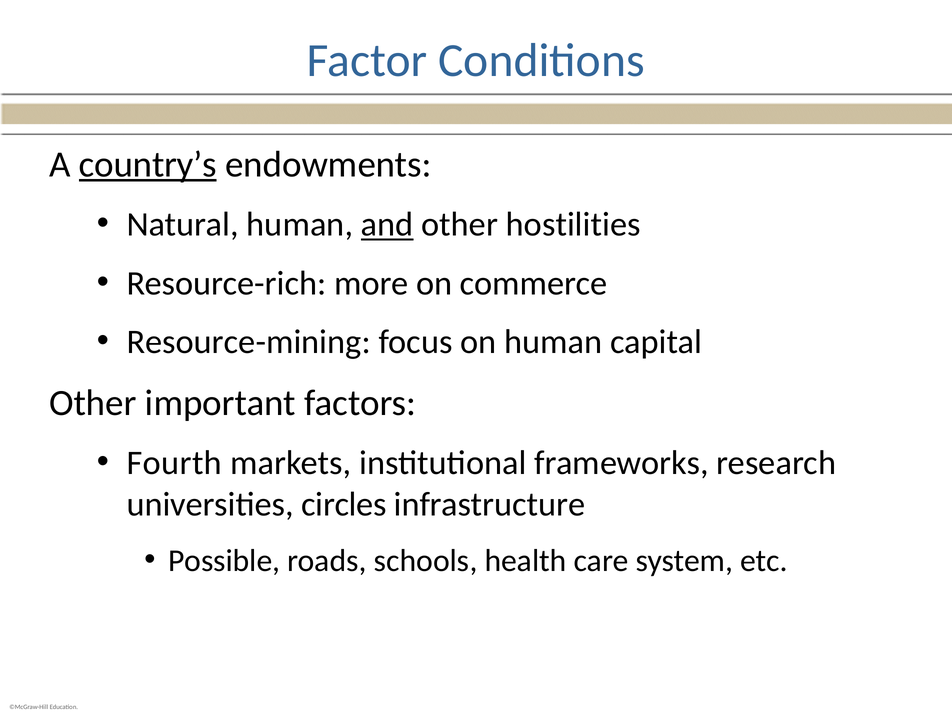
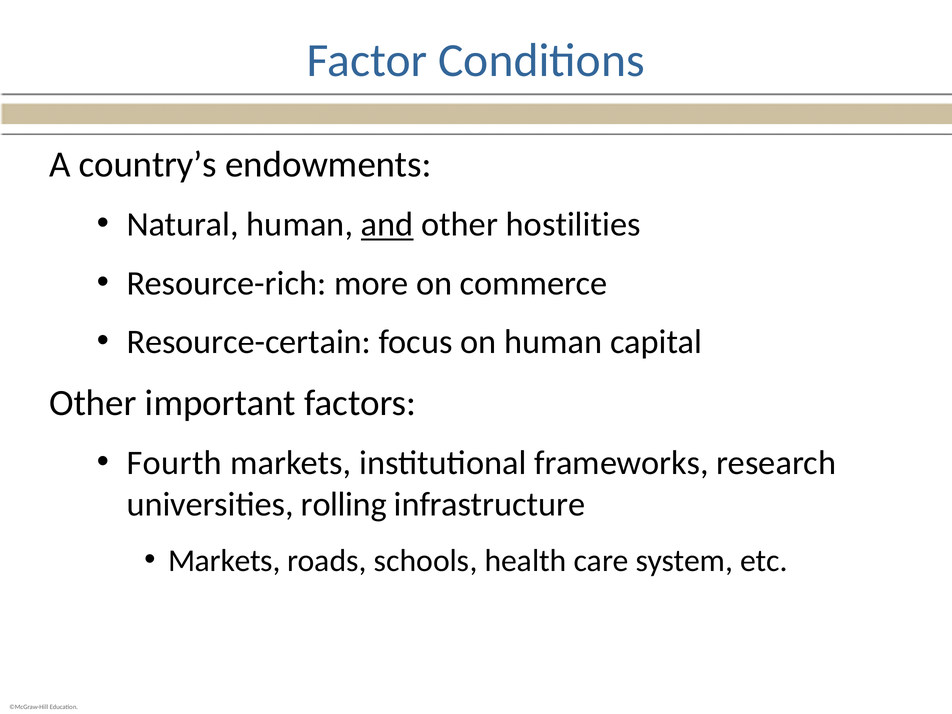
country’s underline: present -> none
Resource-mining: Resource-mining -> Resource-certain
circles: circles -> rolling
Possible at (224, 561): Possible -> Markets
